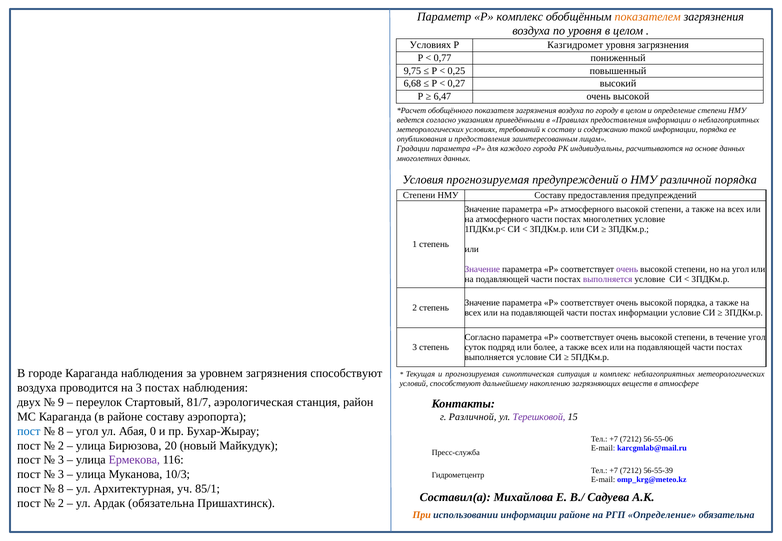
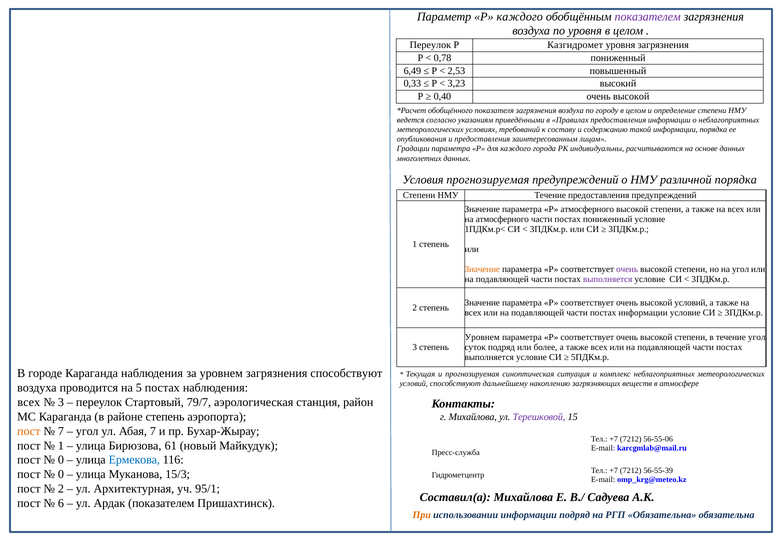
Р комплекс: комплекс -> каждого
показателем at (648, 17) colour: orange -> purple
Условиях at (430, 45): Условиях -> Переулок
0,77: 0,77 -> 0,78
9,75: 9,75 -> 6,49
0,25: 0,25 -> 2,53
6,68: 6,68 -> 0,33
0,27: 0,27 -> 3,23
6,47: 6,47 -> 0,40
НМУ Составу: Составу -> Течение
постах многолетних: многолетних -> пониженный
Значение at (482, 269) colour: purple -> orange
высокой порядка: порядка -> условий
Согласно at (482, 337): Согласно -> Уровнем
на 3: 3 -> 5
двух at (29, 403): двух -> всех
9 at (61, 403): 9 -> 3
81/7: 81/7 -> 79/7
районе составу: составу -> степень
г Различной: Различной -> Михайлова
пост at (29, 431) colour: blue -> orange
8 at (61, 431): 8 -> 7
Абая 0: 0 -> 7
2 at (61, 446): 2 -> 1
20: 20 -> 61
3 at (61, 460): 3 -> 0
Ермекова colour: purple -> blue
3 at (61, 475): 3 -> 0
10/3: 10/3 -> 15/3
8 at (61, 489): 8 -> 2
85/1: 85/1 -> 95/1
2 at (61, 504): 2 -> 6
Ардак обязательна: обязательна -> показателем
информации районе: районе -> подряд
РГП Определение: Определение -> Обязательна
